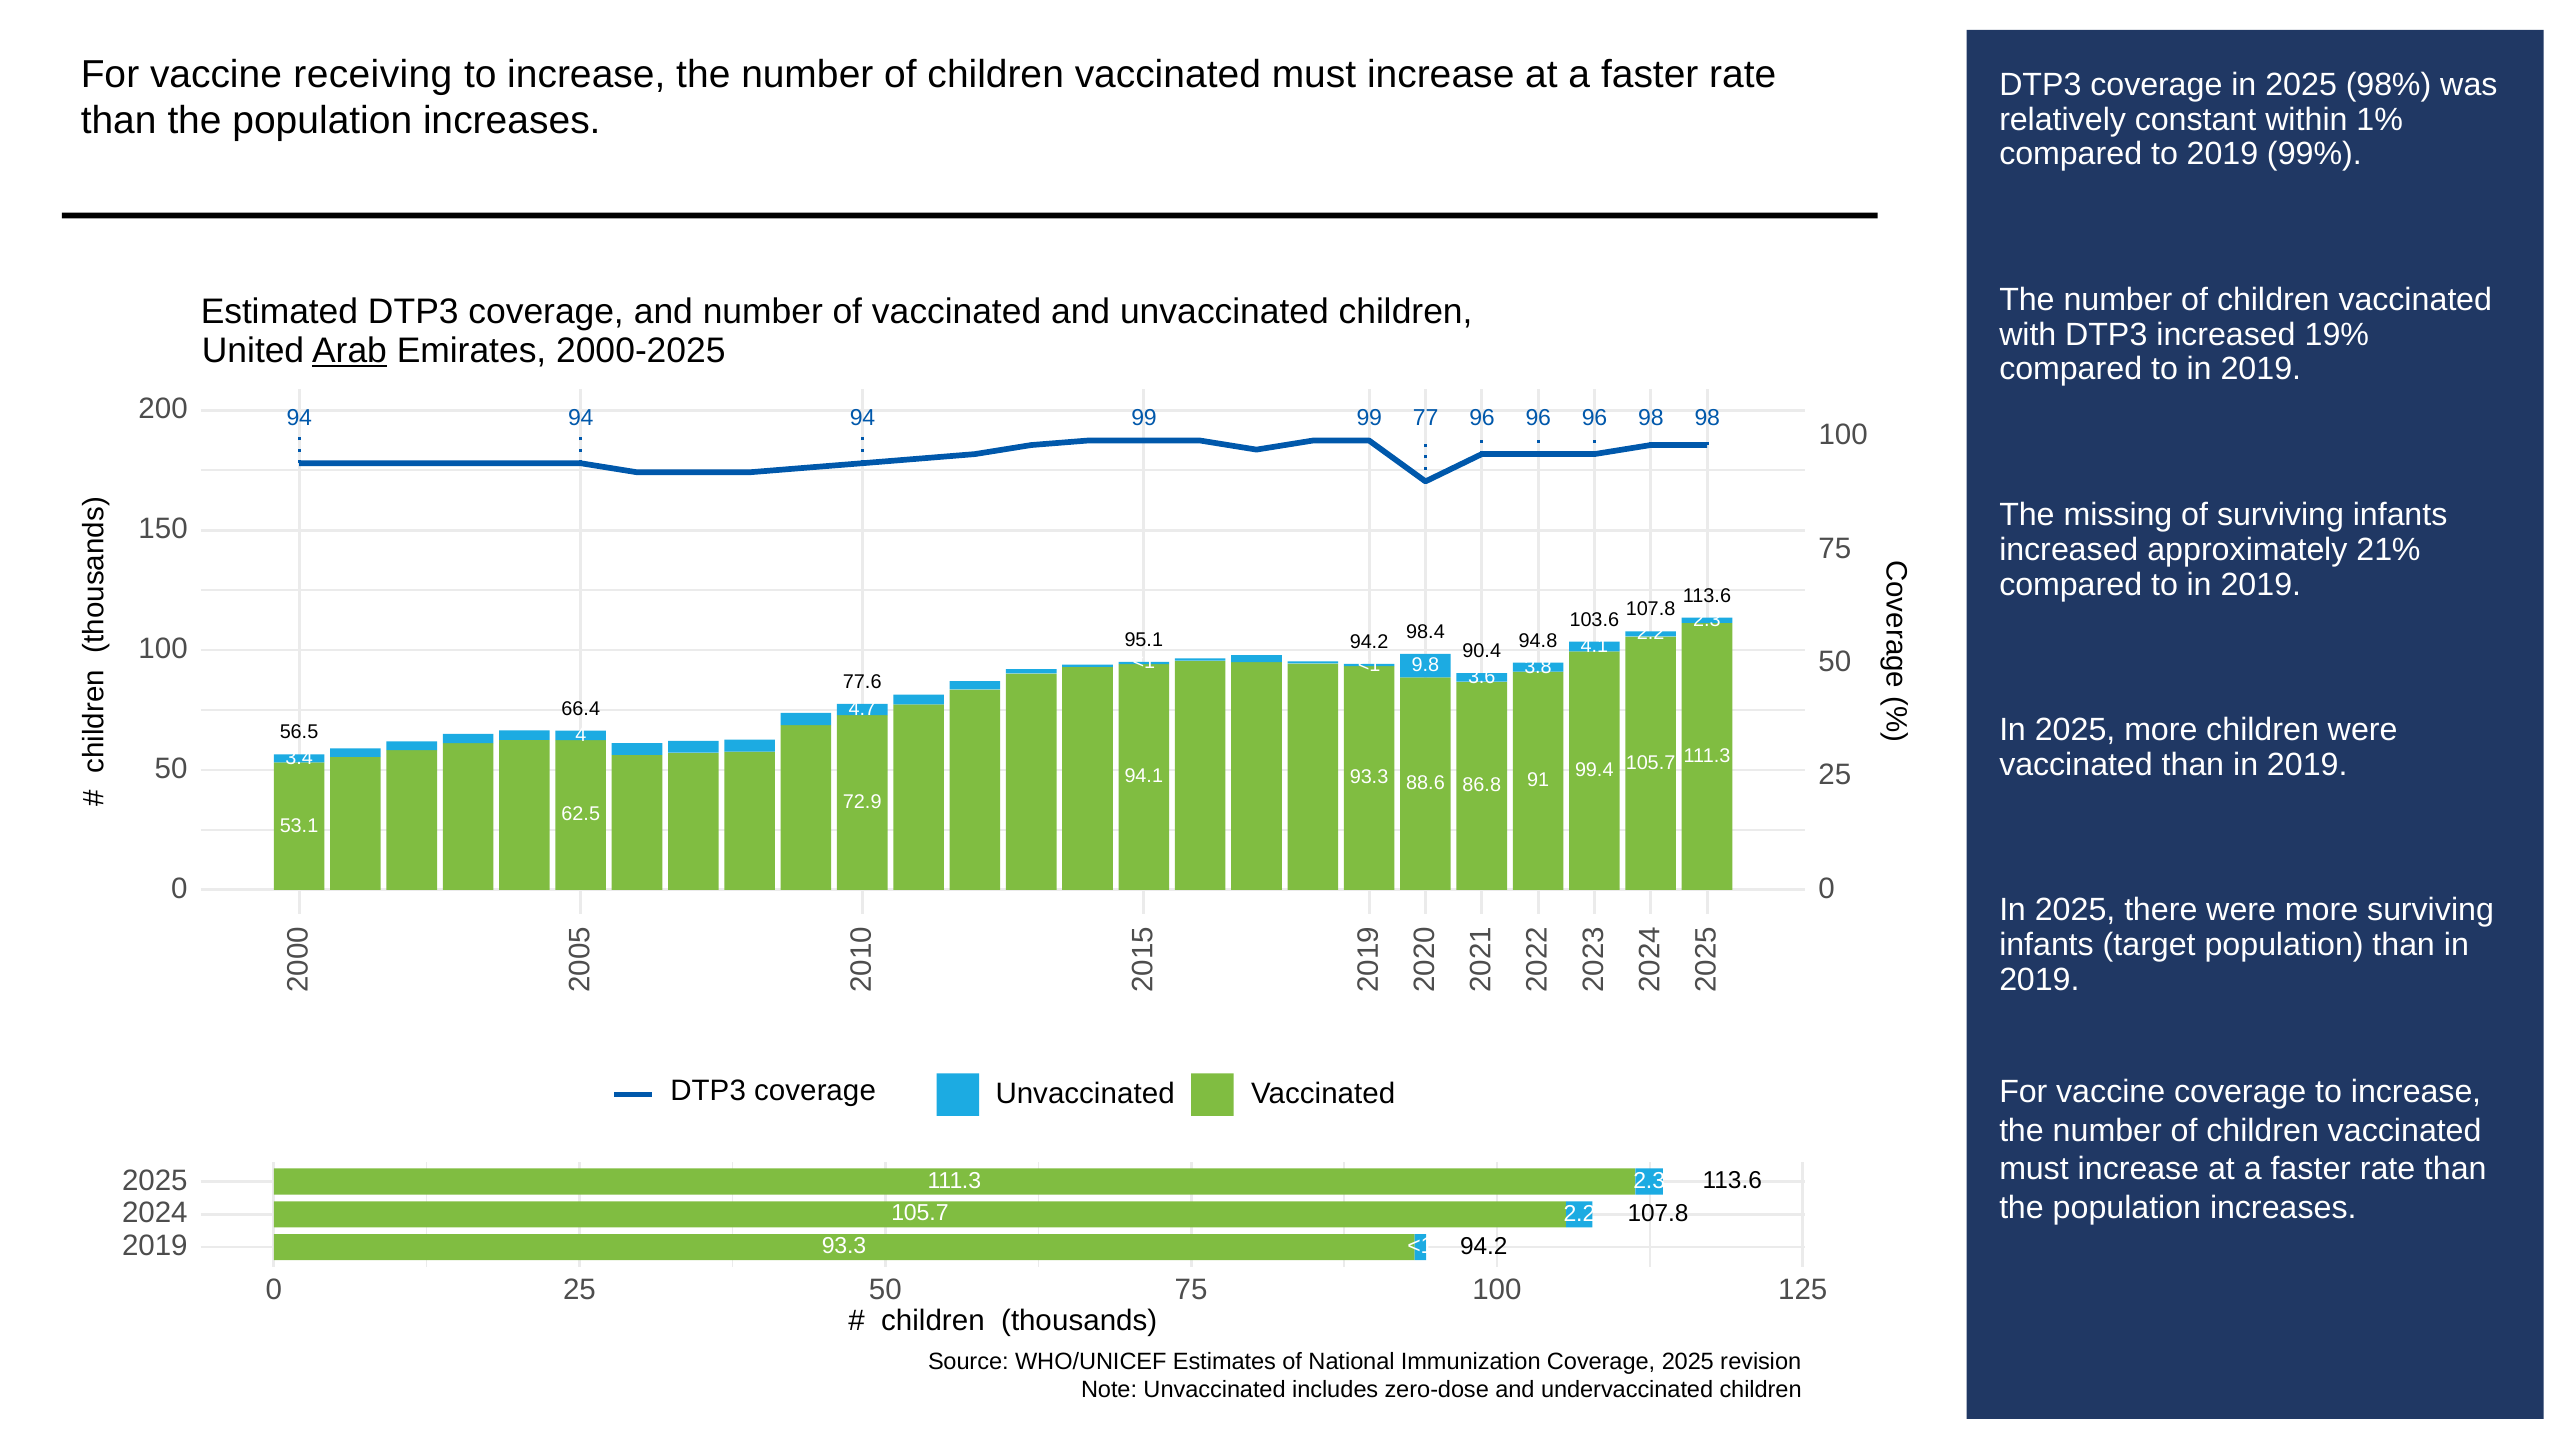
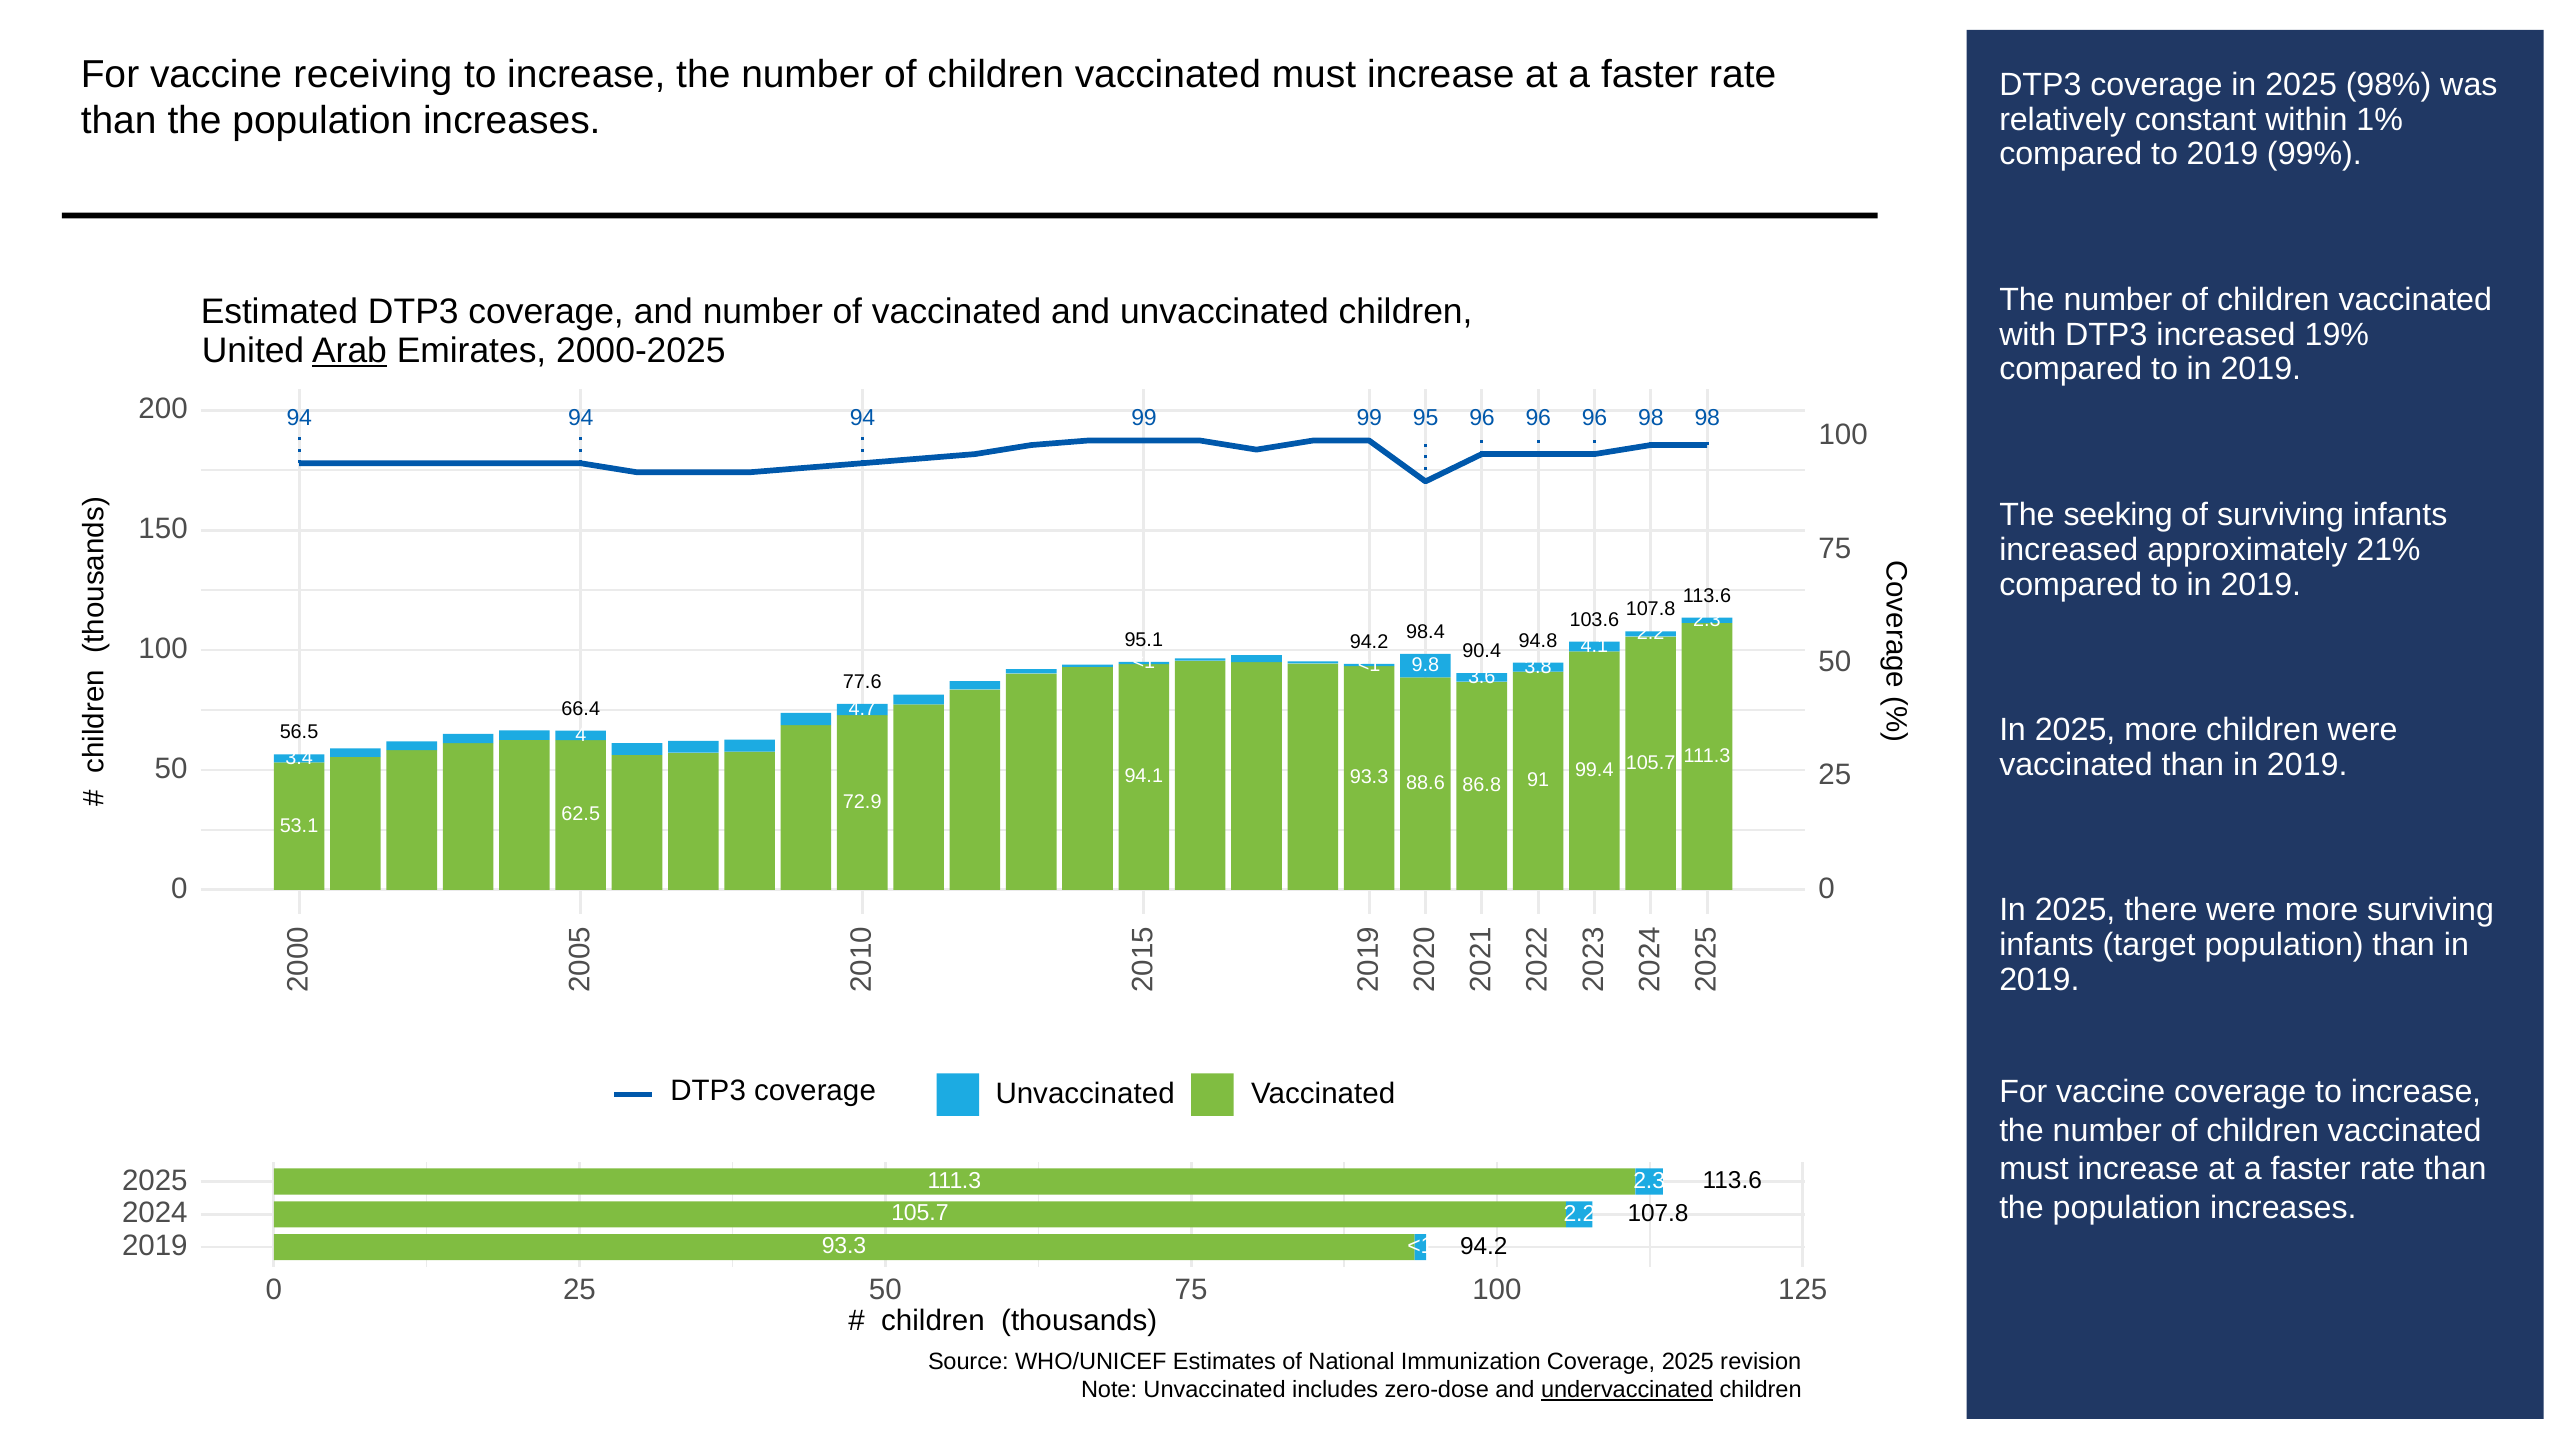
77: 77 -> 95
missing: missing -> seeking
undervaccinated underline: none -> present
